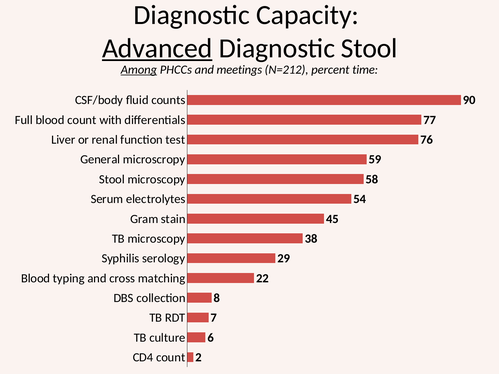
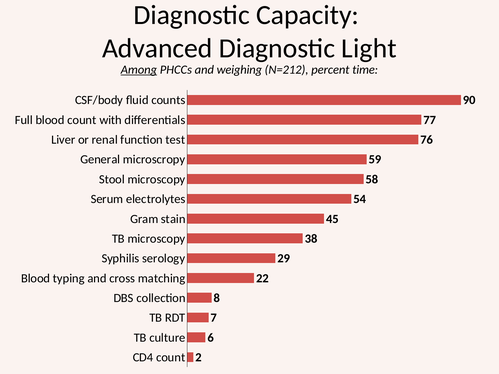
Advanced underline: present -> none
Diagnostic Stool: Stool -> Light
meetings: meetings -> weighing
